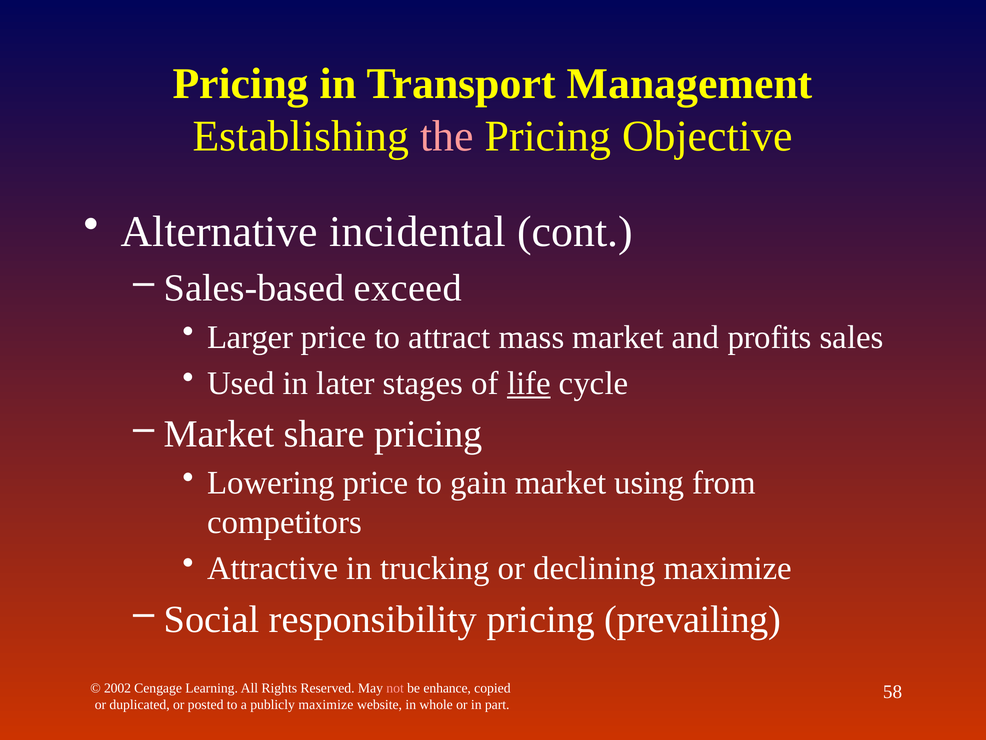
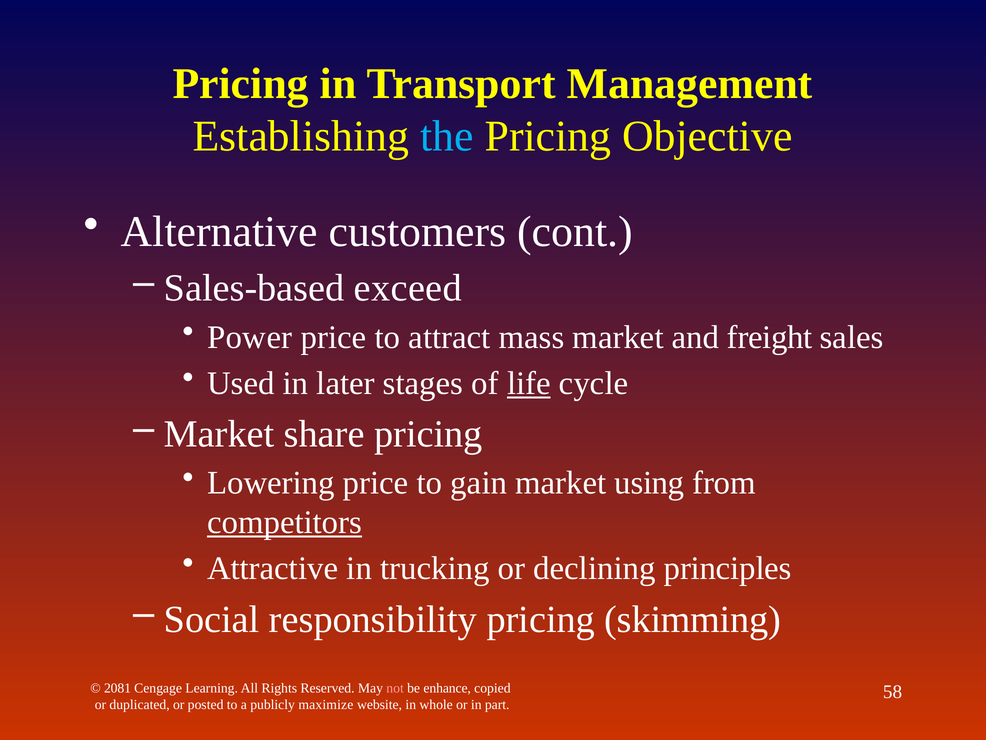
the colour: pink -> light blue
incidental: incidental -> customers
Larger: Larger -> Power
profits: profits -> freight
competitors underline: none -> present
declining maximize: maximize -> principles
prevailing: prevailing -> skimming
2002: 2002 -> 2081
